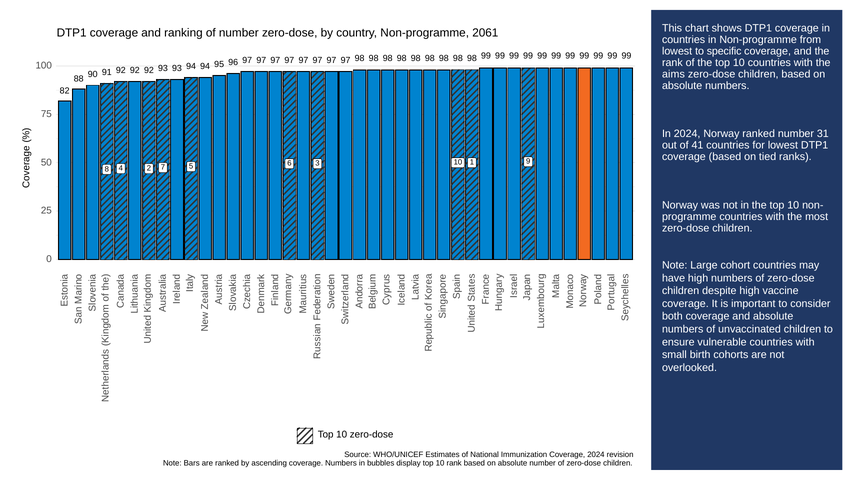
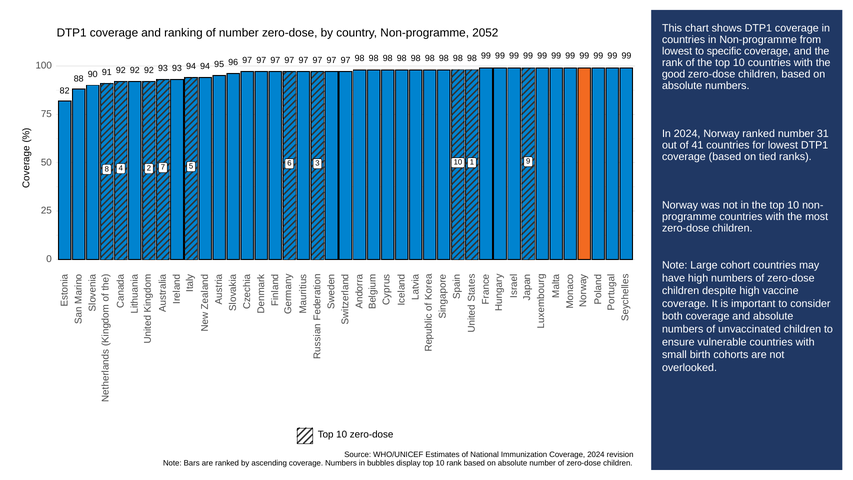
2061: 2061 -> 2052
aims: aims -> good
